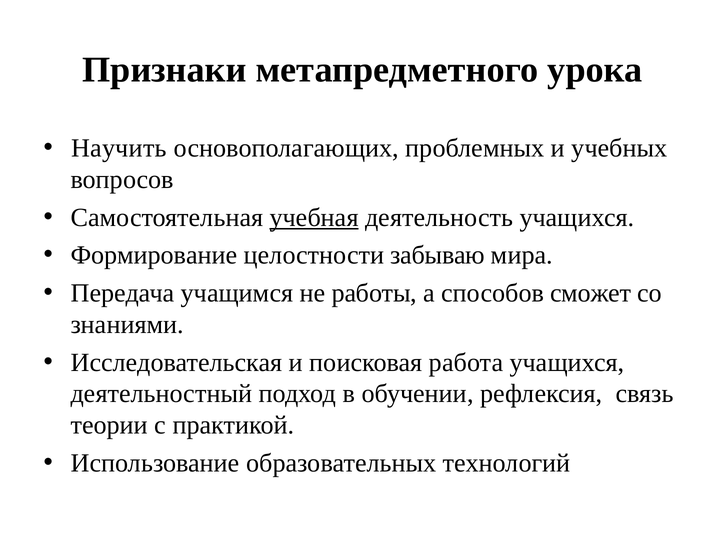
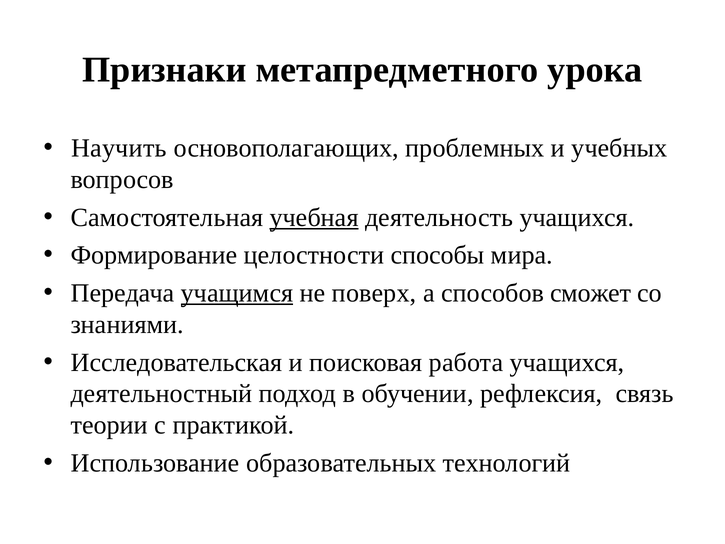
забываю: забываю -> способы
учащимся underline: none -> present
работы: работы -> поверх
